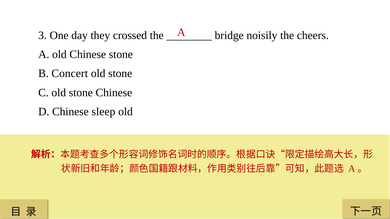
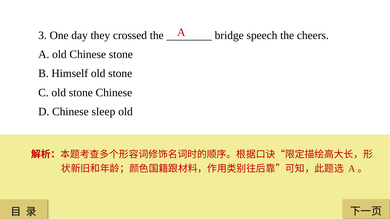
noisily: noisily -> speech
Concert: Concert -> Himself
